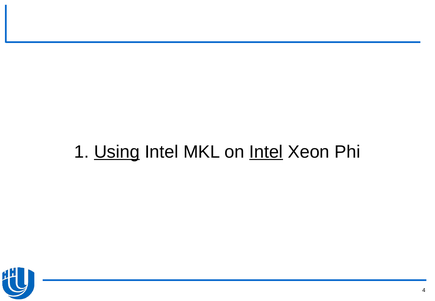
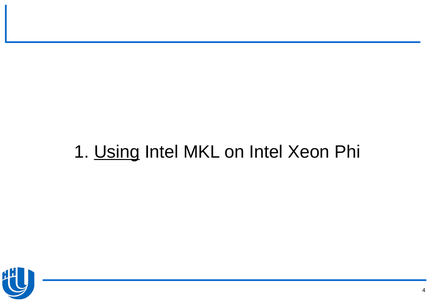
Intel at (266, 152) underline: present -> none
